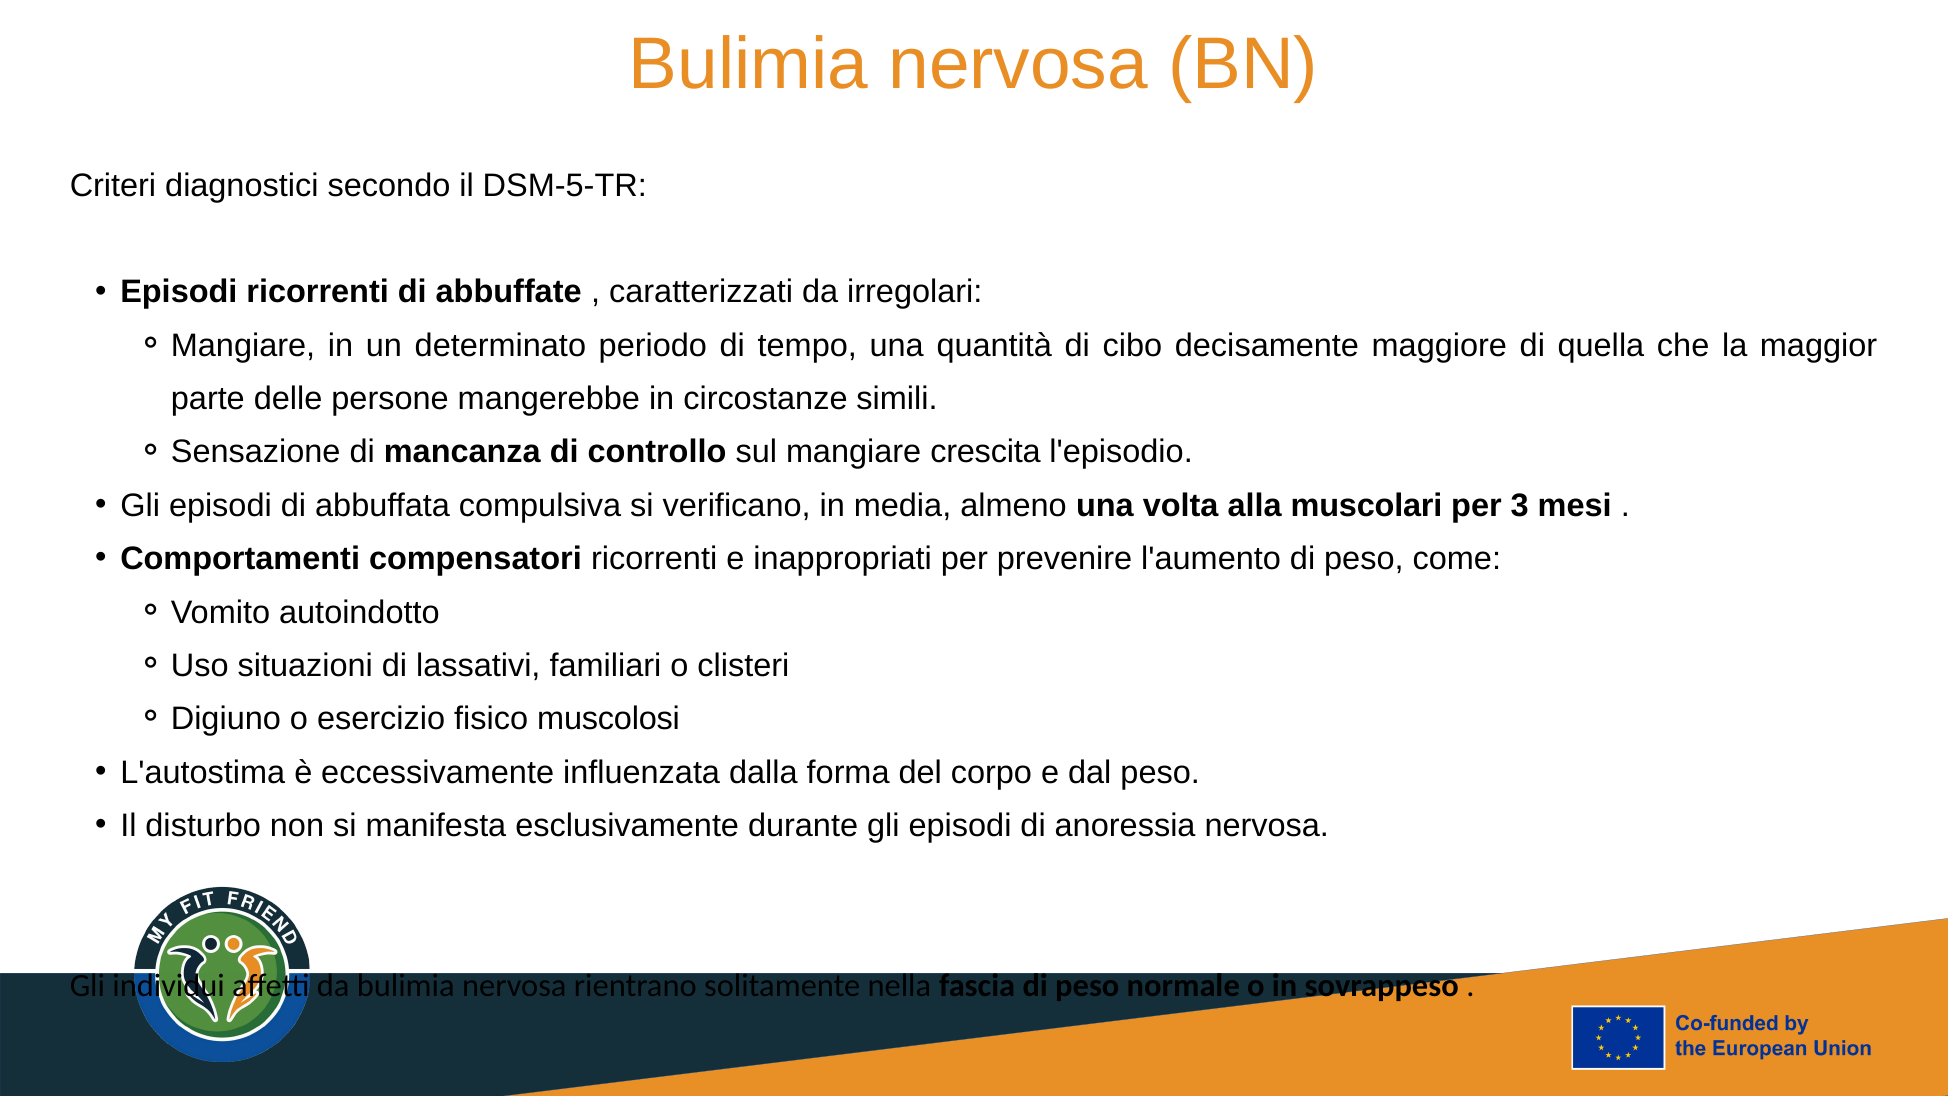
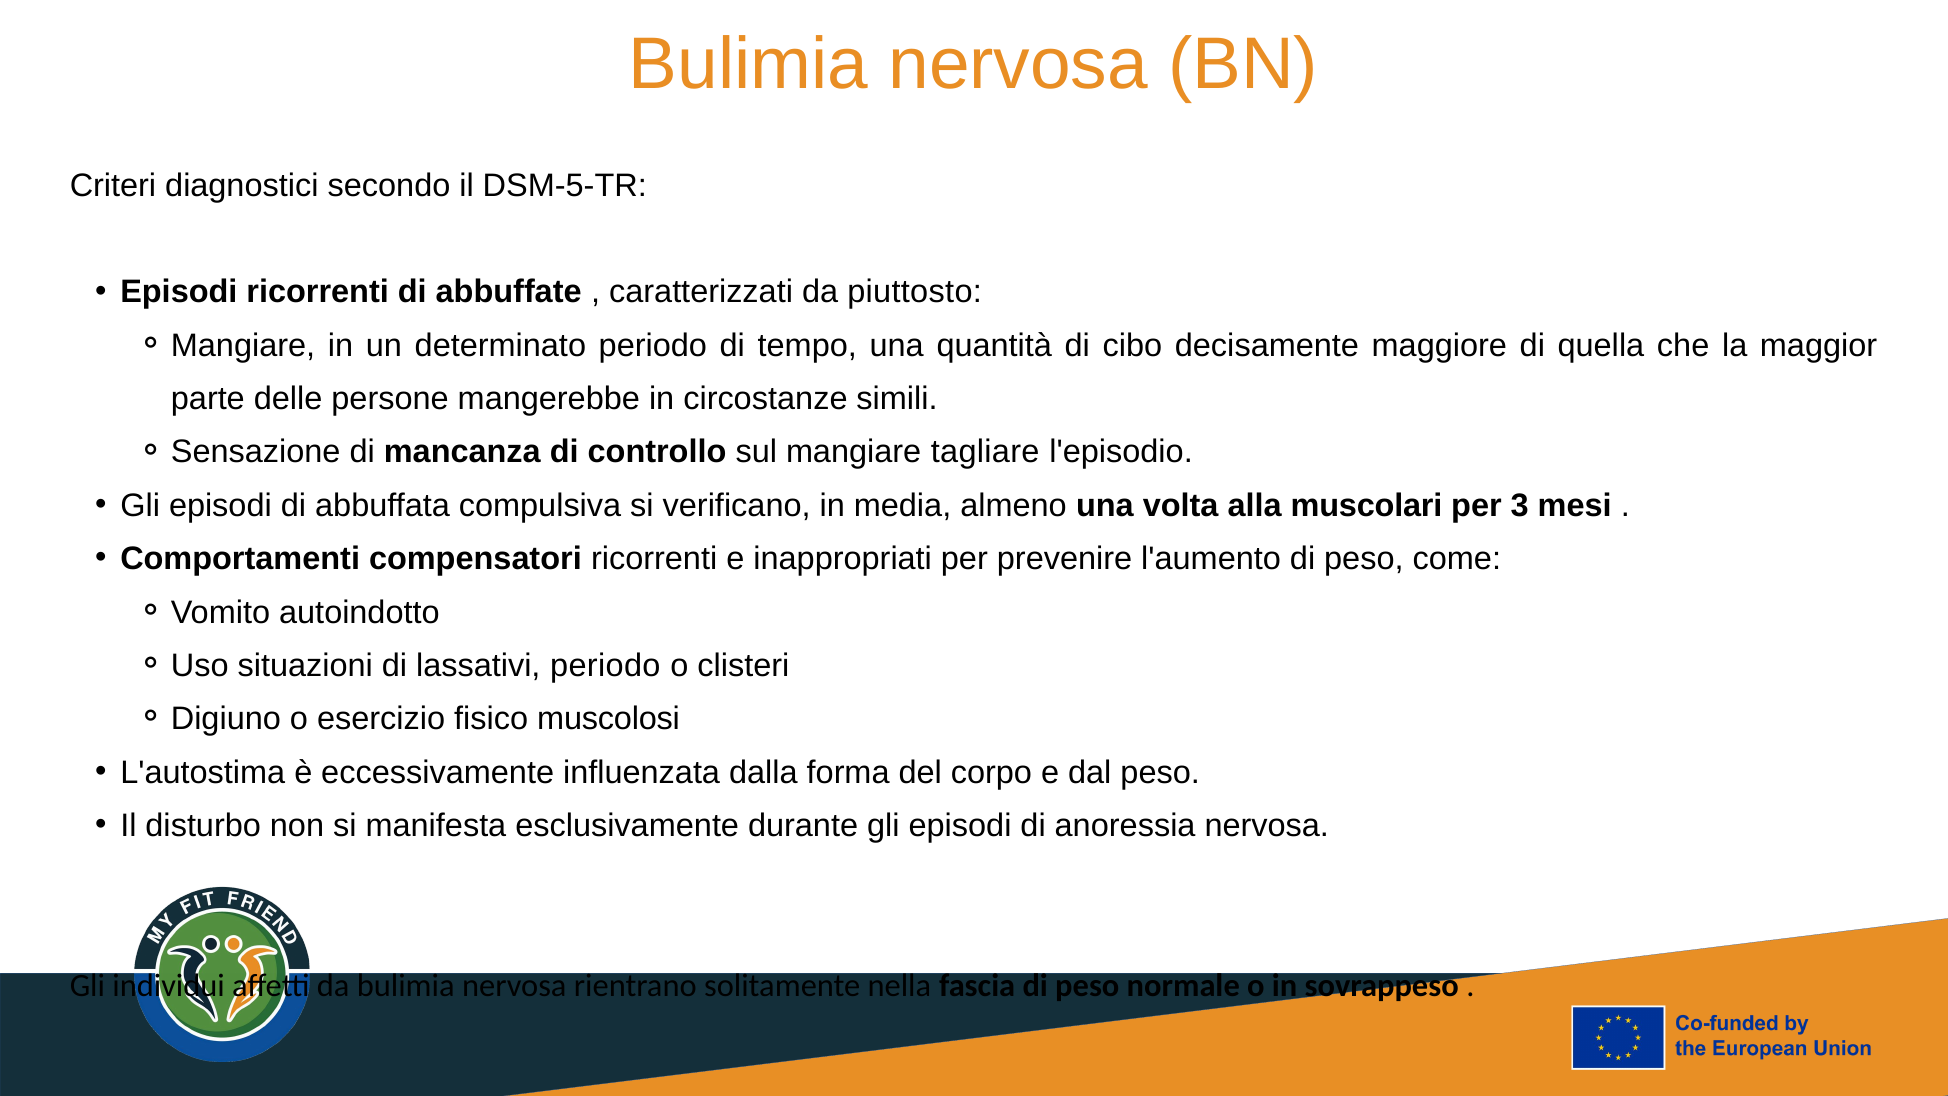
irregolari: irregolari -> piuttosto
crescita: crescita -> tagliare
lassativi familiari: familiari -> periodo
